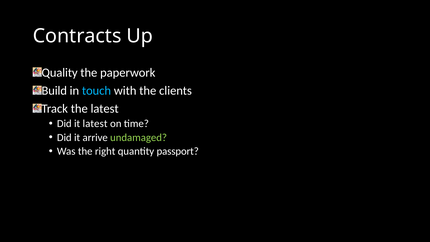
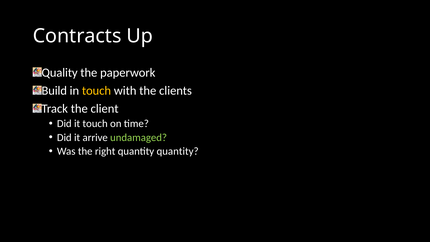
touch at (96, 91) colour: light blue -> yellow
the latest: latest -> client
it latest: latest -> touch
quantity passport: passport -> quantity
